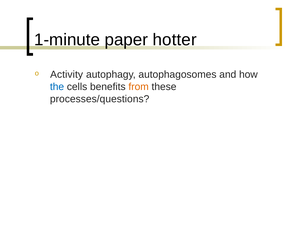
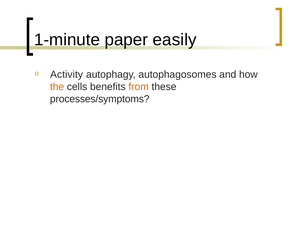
hotter: hotter -> easily
the colour: blue -> orange
processes/questions: processes/questions -> processes/symptoms
